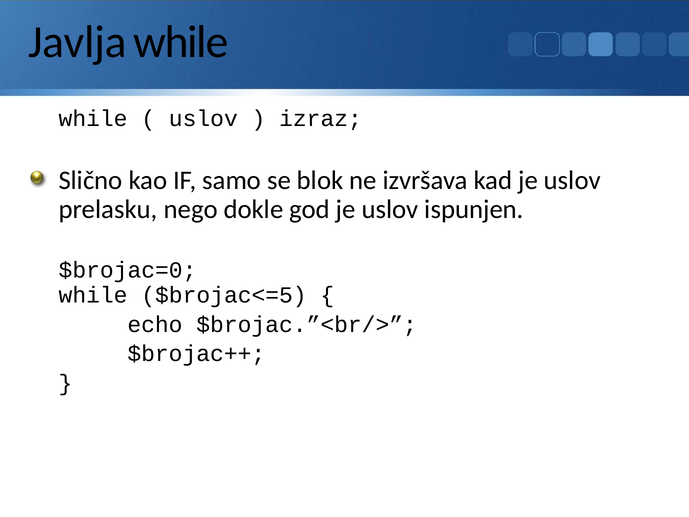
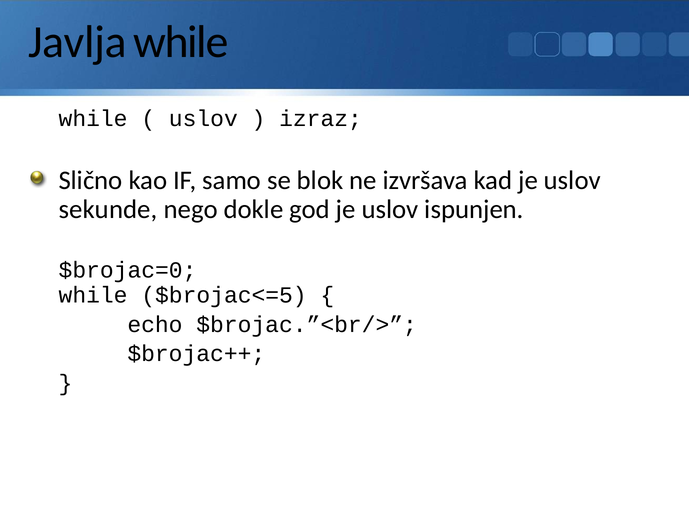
prelasku: prelasku -> sekunde
